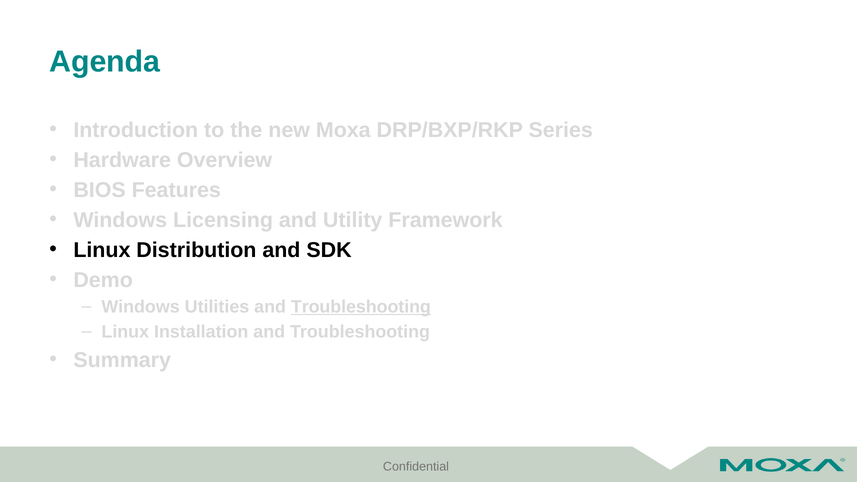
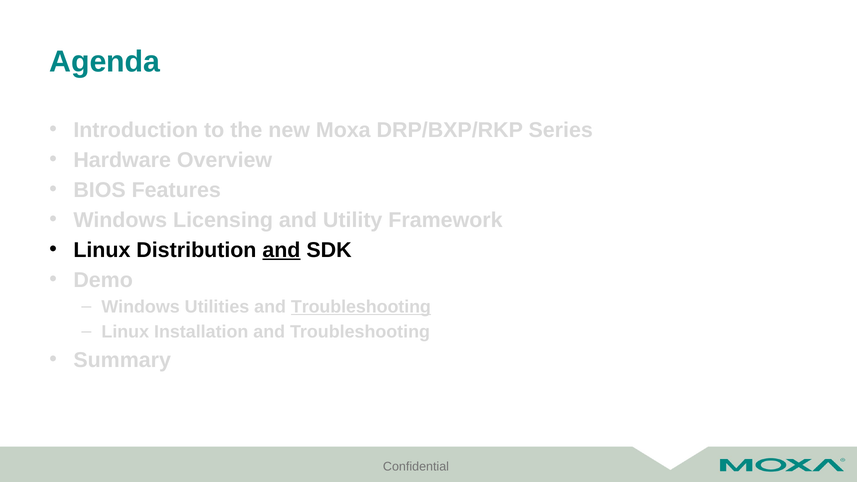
and at (281, 250) underline: none -> present
